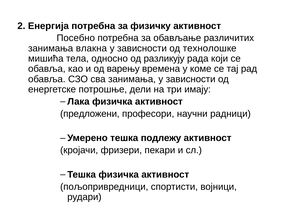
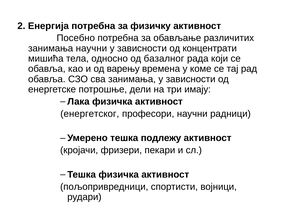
занимања влакна: влакна -> научни
технолошке: технолошке -> концентрати
разликују: разликују -> базалног
предложени: предложени -> енергетског
